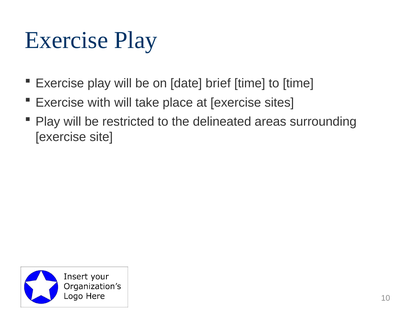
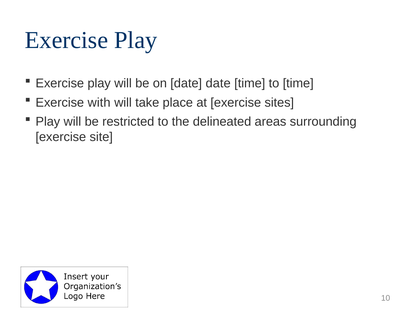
date brief: brief -> date
